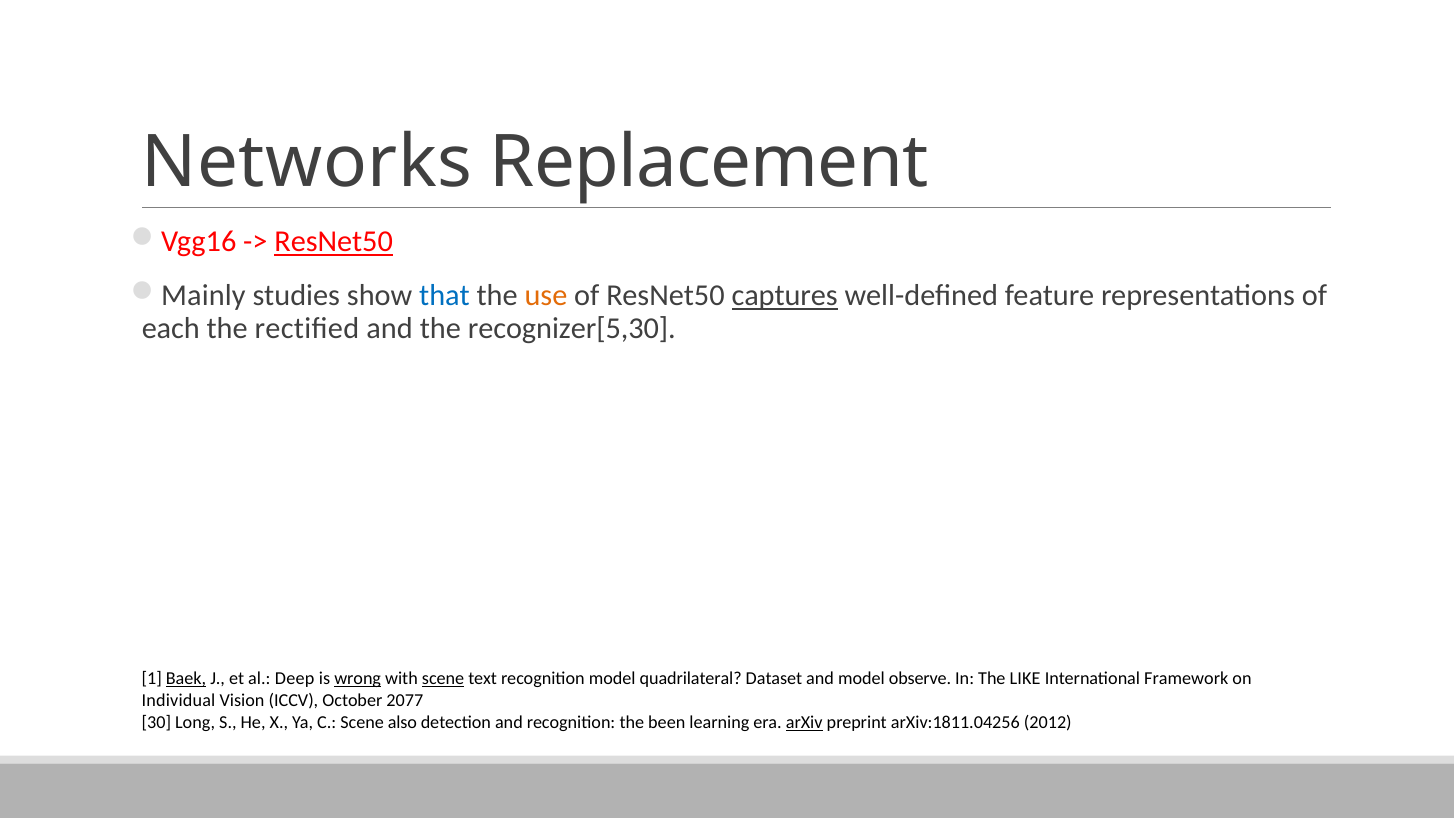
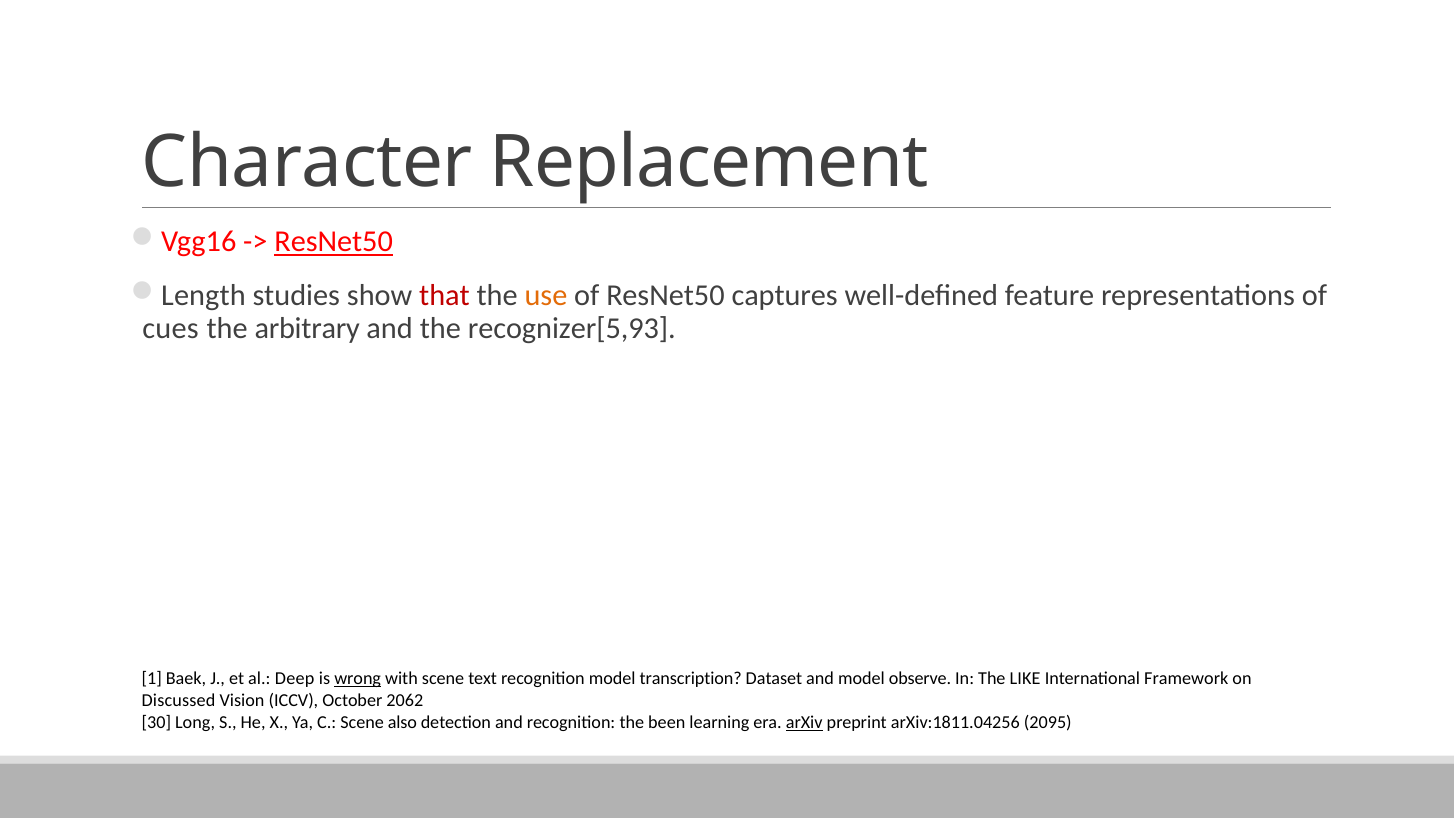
Networks: Networks -> Character
Mainly: Mainly -> Length
that colour: blue -> red
captures underline: present -> none
each: each -> cues
rectiﬁed: rectiﬁed -> arbitrary
recognizer[5,30: recognizer[5,30 -> recognizer[5,93
Baek underline: present -> none
scene at (443, 679) underline: present -> none
quadrilateral: quadrilateral -> transcription
Individual: Individual -> Discussed
2077: 2077 -> 2062
2012: 2012 -> 2095
